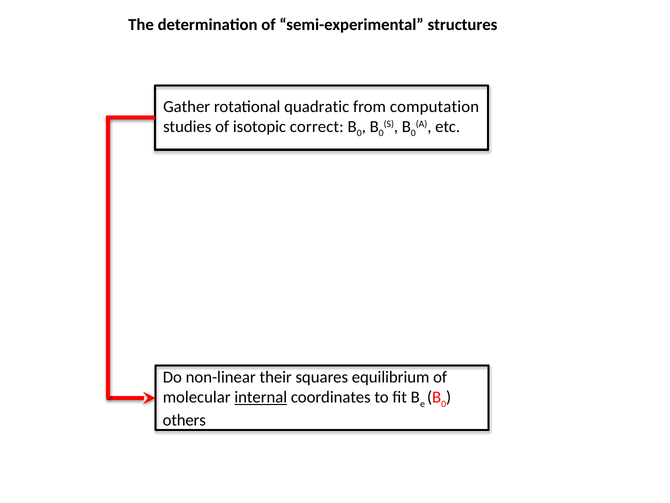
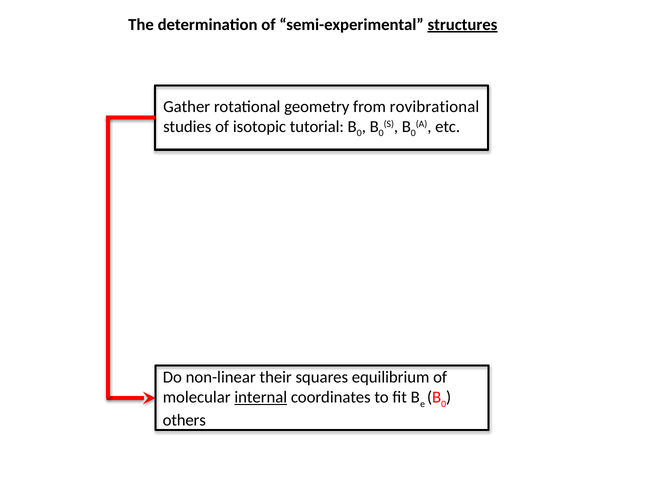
structures underline: none -> present
quadratic: quadratic -> geometry
computation: computation -> rovibrational
correct: correct -> tutorial
